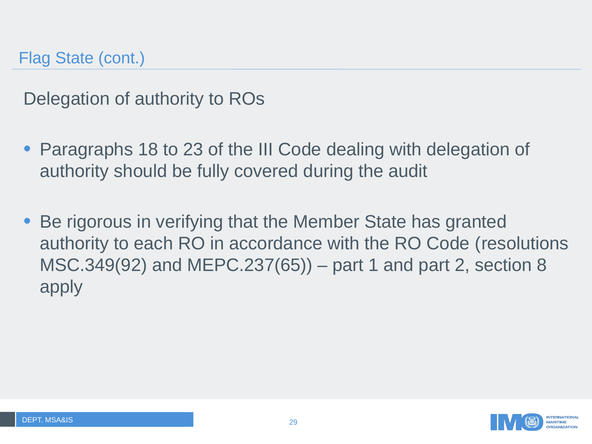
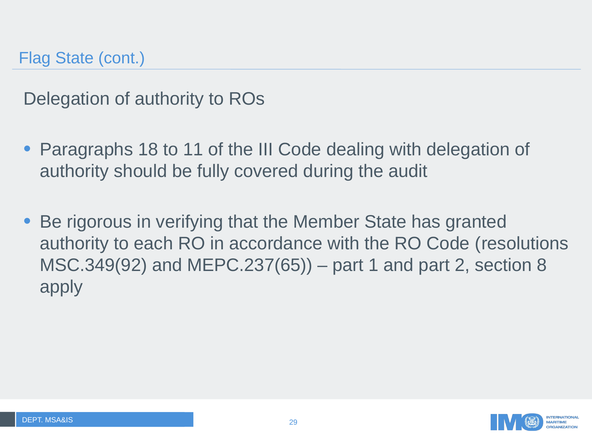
23: 23 -> 11
